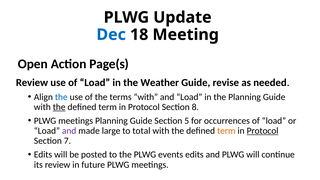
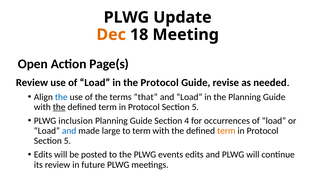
Dec colour: blue -> orange
the Weather: Weather -> Protocol
terms with: with -> that
8 at (195, 107): 8 -> 5
meetings at (76, 121): meetings -> inclusion
5: 5 -> 4
and at (69, 131) colour: purple -> blue
to total: total -> term
Protocol at (263, 131) underline: present -> none
7 at (67, 141): 7 -> 5
